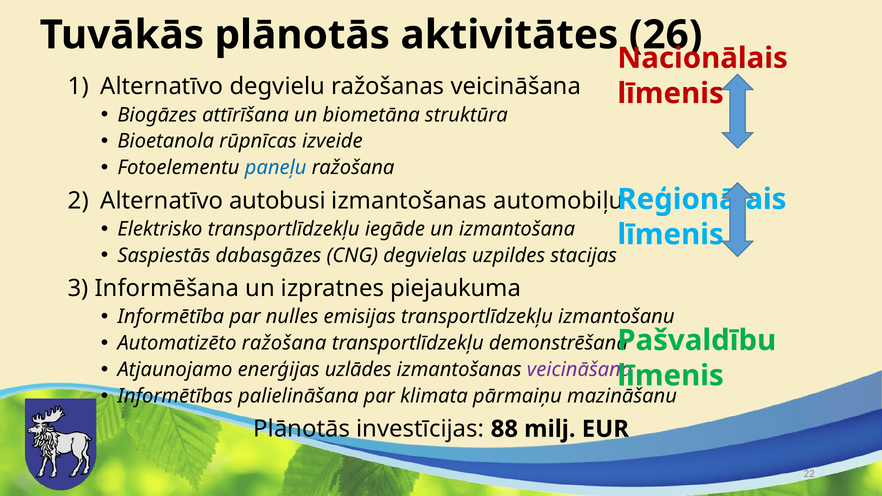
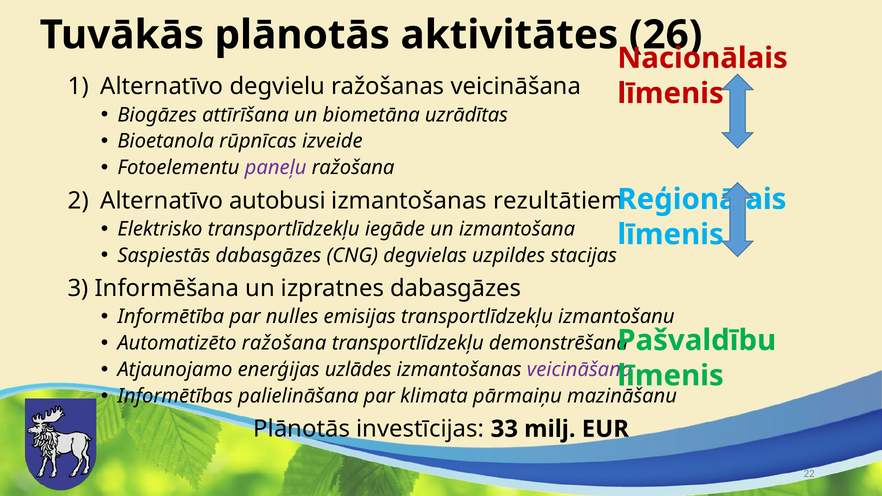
struktūra: struktūra -> uzrādītas
paneļu colour: blue -> purple
automobiļu: automobiļu -> rezultātiem
izpratnes piejaukuma: piejaukuma -> dabasgāzes
88: 88 -> 33
